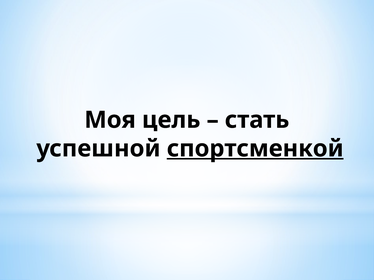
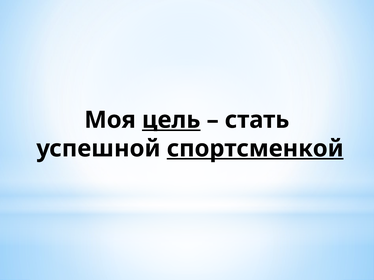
цель underline: none -> present
